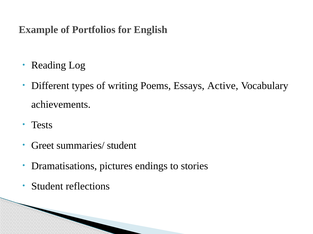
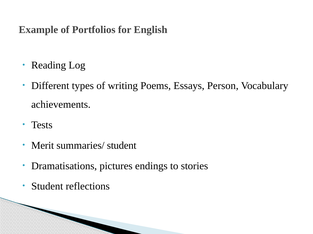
Active: Active -> Person
Greet: Greet -> Merit
